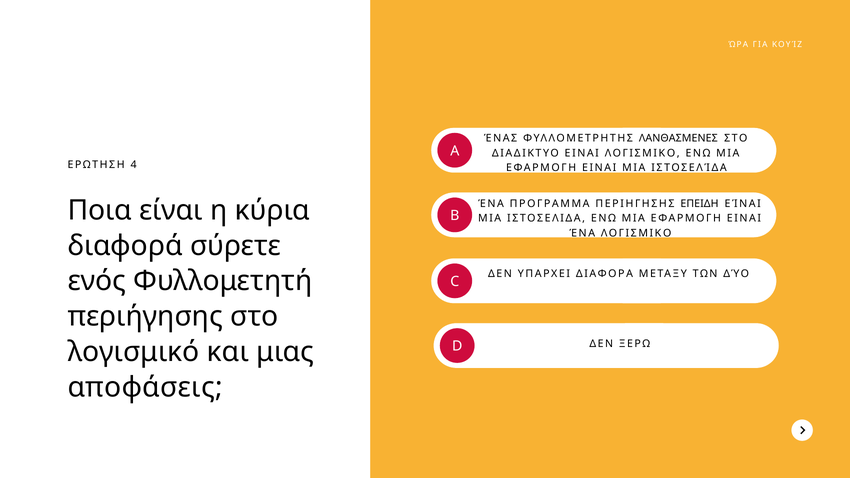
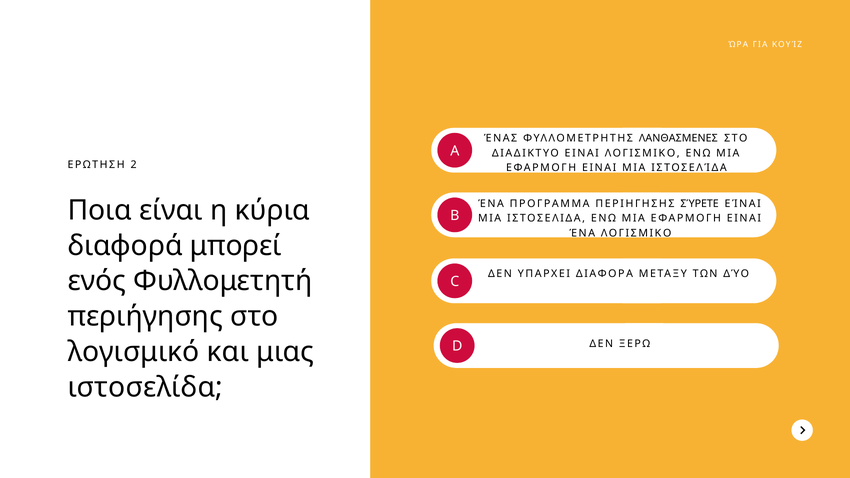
4: 4 -> 2
ΕΠΕΙΔΗ: ΕΠΕΙΔΗ -> ΣΎΡΕΤΕ
σύρετε: σύρετε -> μπορεί
αποφάσεις at (145, 387): αποφάσεις -> ιστοσελίδα
